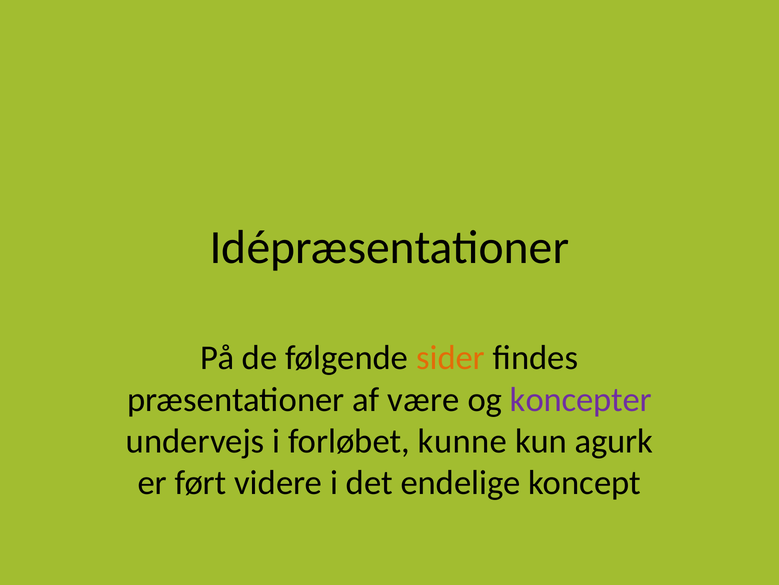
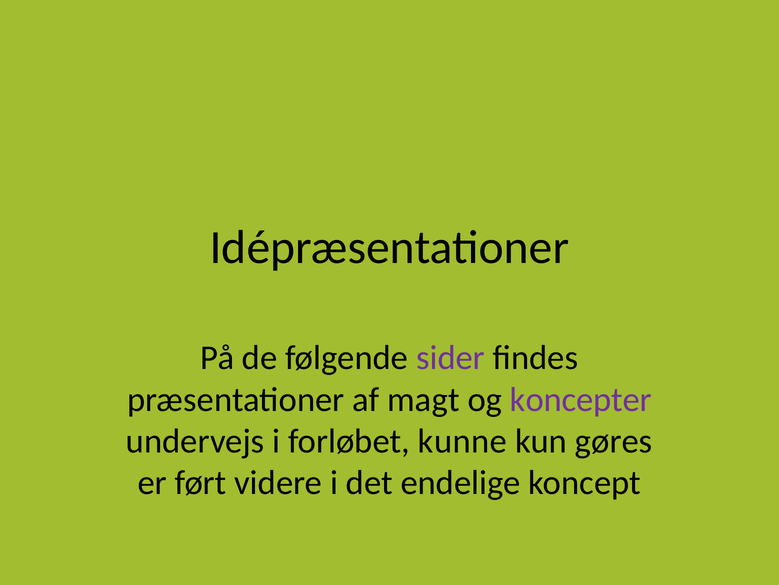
sider colour: orange -> purple
være: være -> magt
agurk: agurk -> gøres
